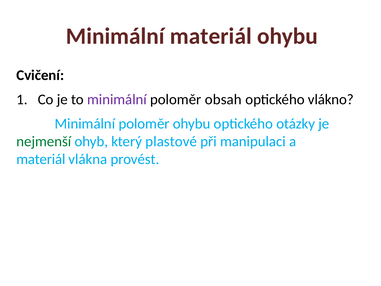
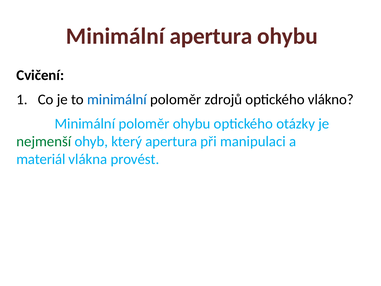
Minimální materiál: materiál -> apertura
minimální at (117, 99) colour: purple -> blue
obsah: obsah -> zdrojů
který plastové: plastové -> apertura
